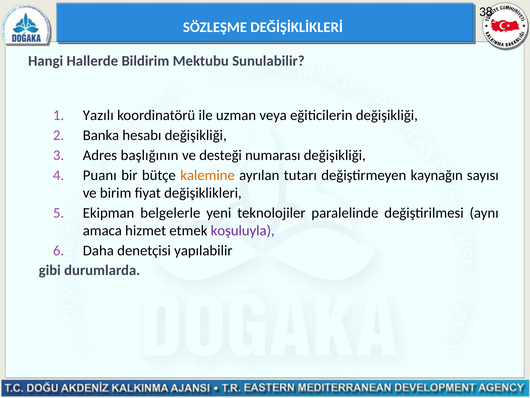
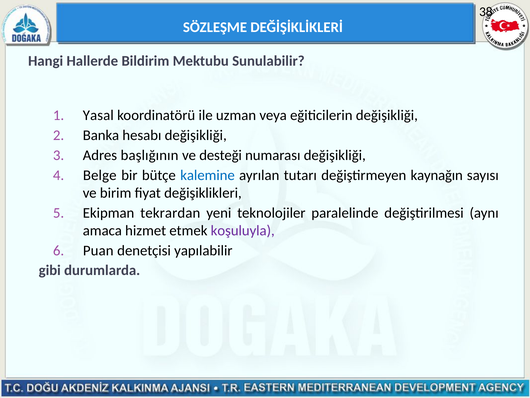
Yazılı: Yazılı -> Yasal
Puanı: Puanı -> Belge
kalemine colour: orange -> blue
belgelerle: belgelerle -> tekrardan
Daha: Daha -> Puan
